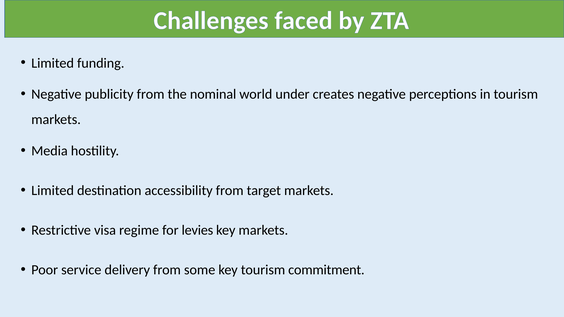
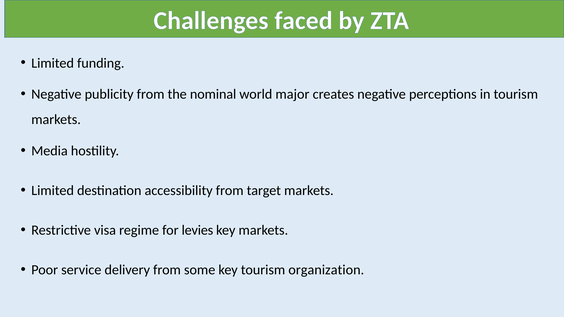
under: under -> major
commitment: commitment -> organization
